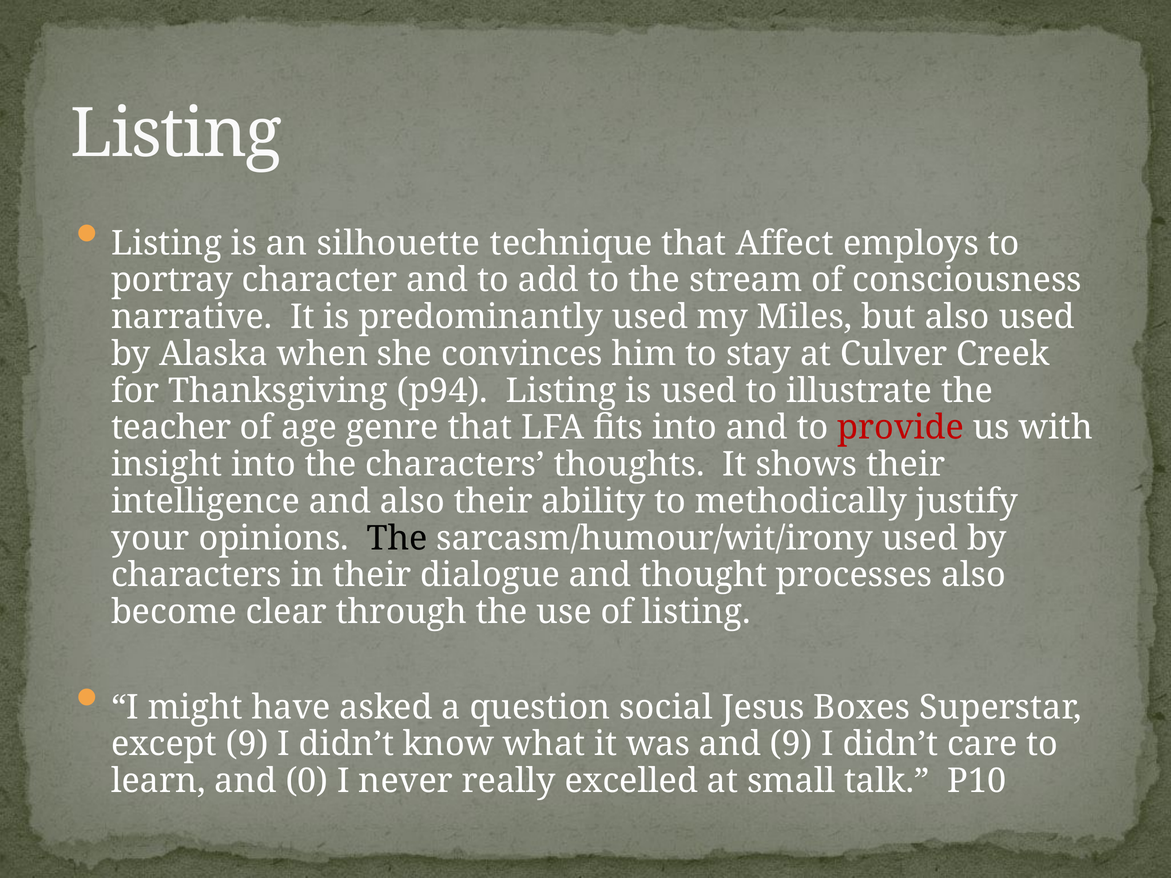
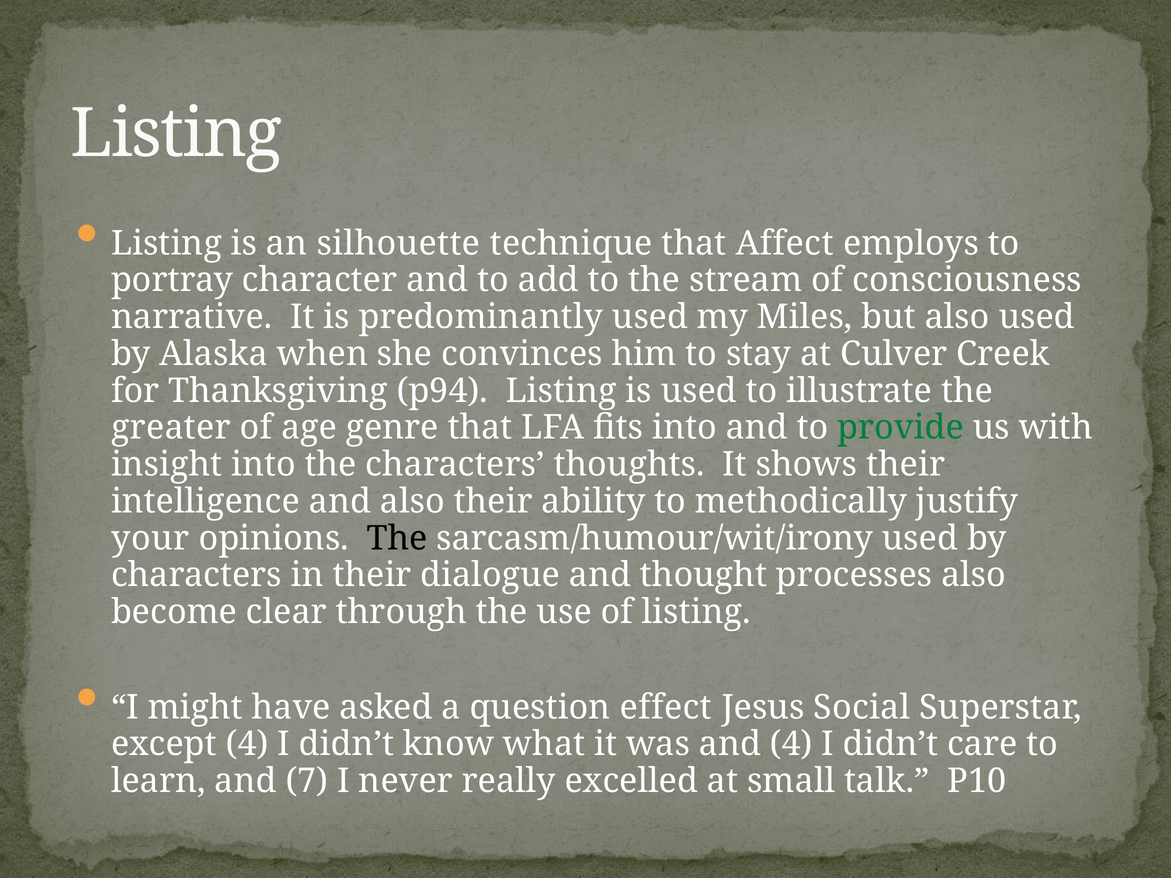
teacher: teacher -> greater
provide colour: red -> green
social: social -> effect
Boxes: Boxes -> Social
except 9: 9 -> 4
and 9: 9 -> 4
0: 0 -> 7
